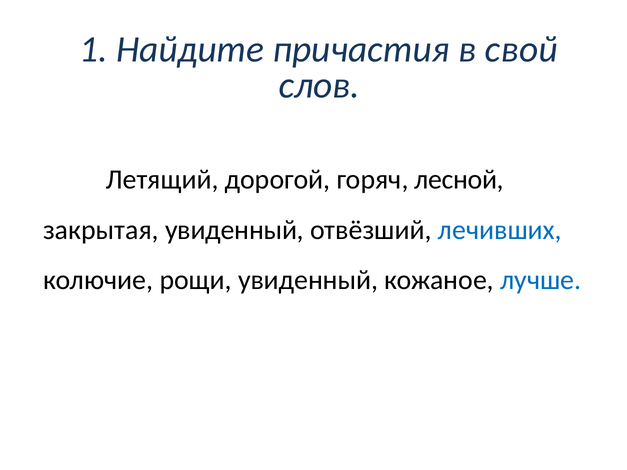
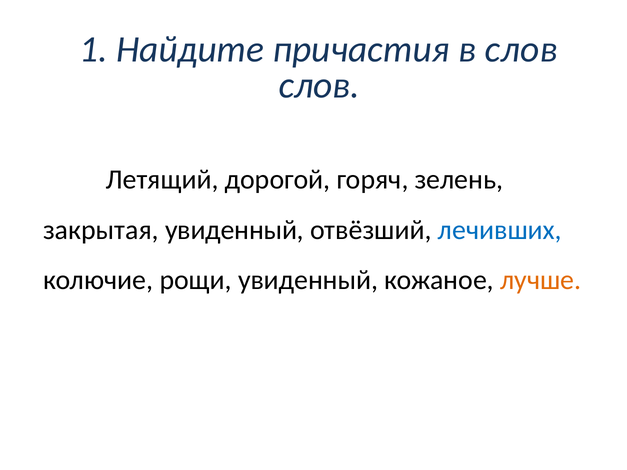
в свой: свой -> слов
лесной: лесной -> зелень
лучше colour: blue -> orange
